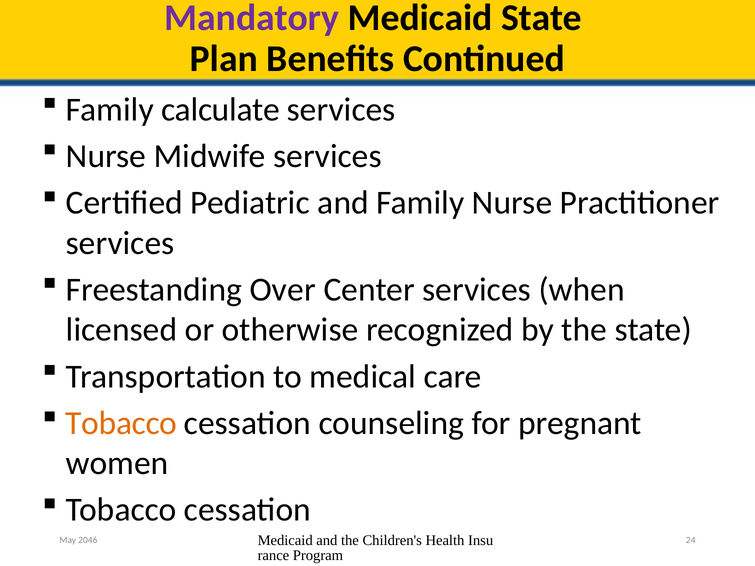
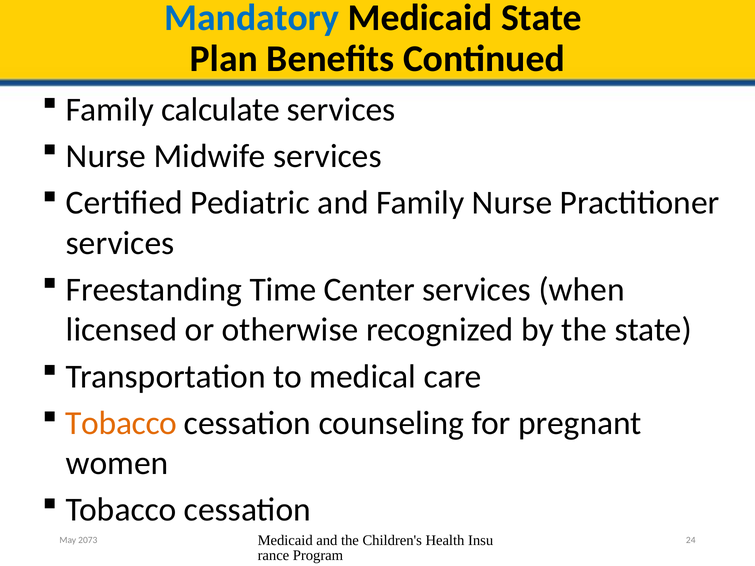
Mandatory colour: purple -> blue
Over: Over -> Time
2046: 2046 -> 2073
